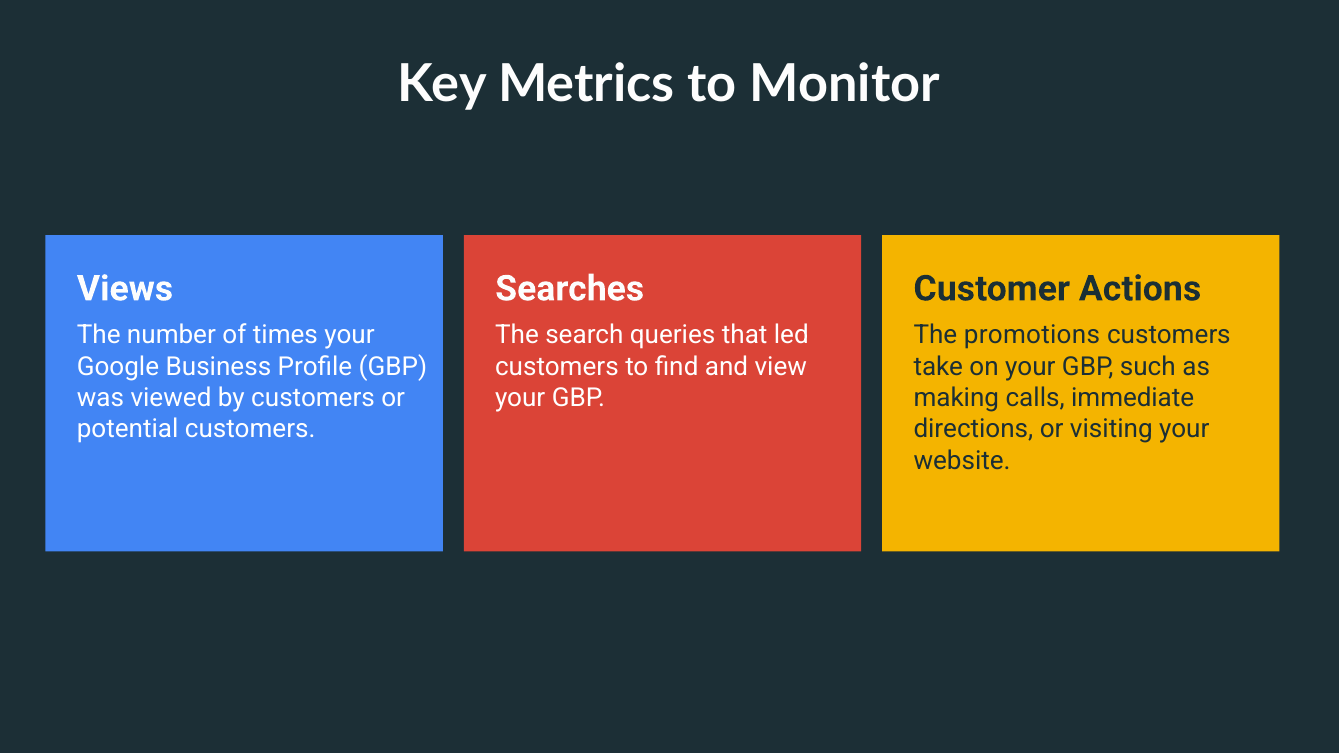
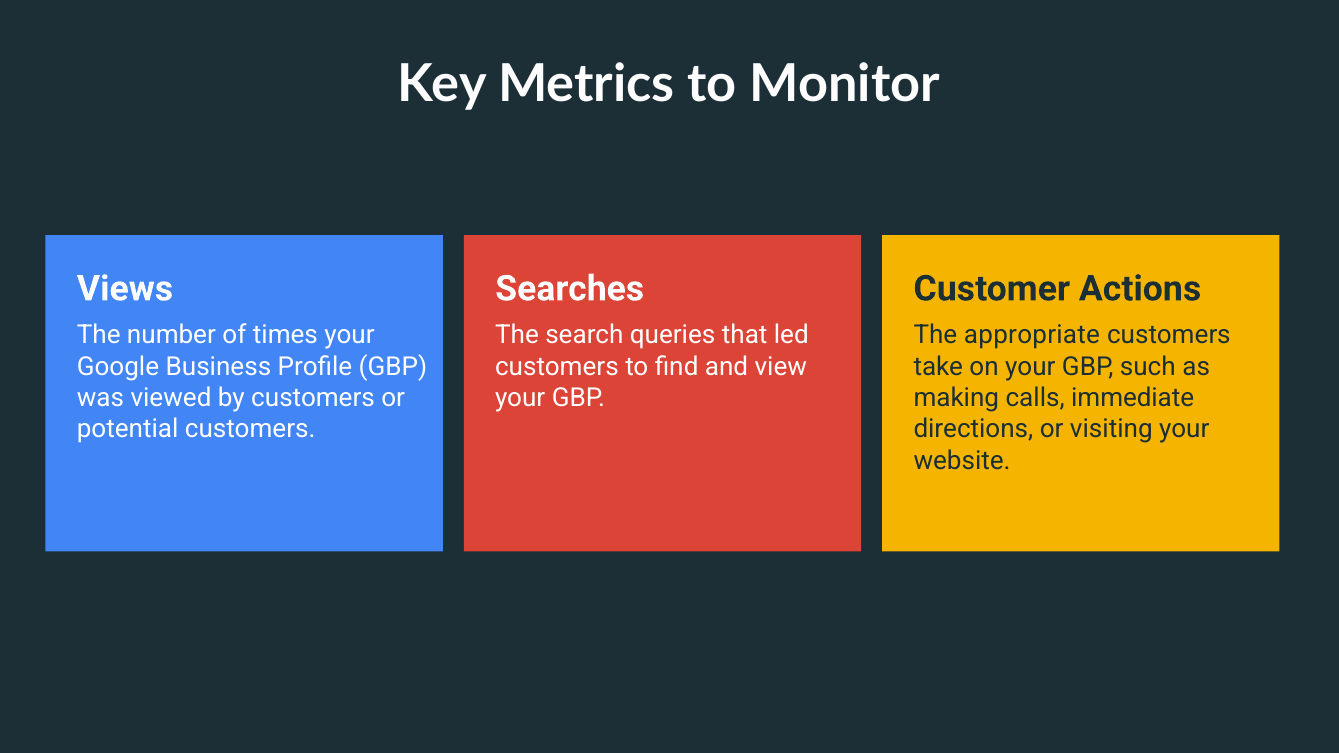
promotions: promotions -> appropriate
